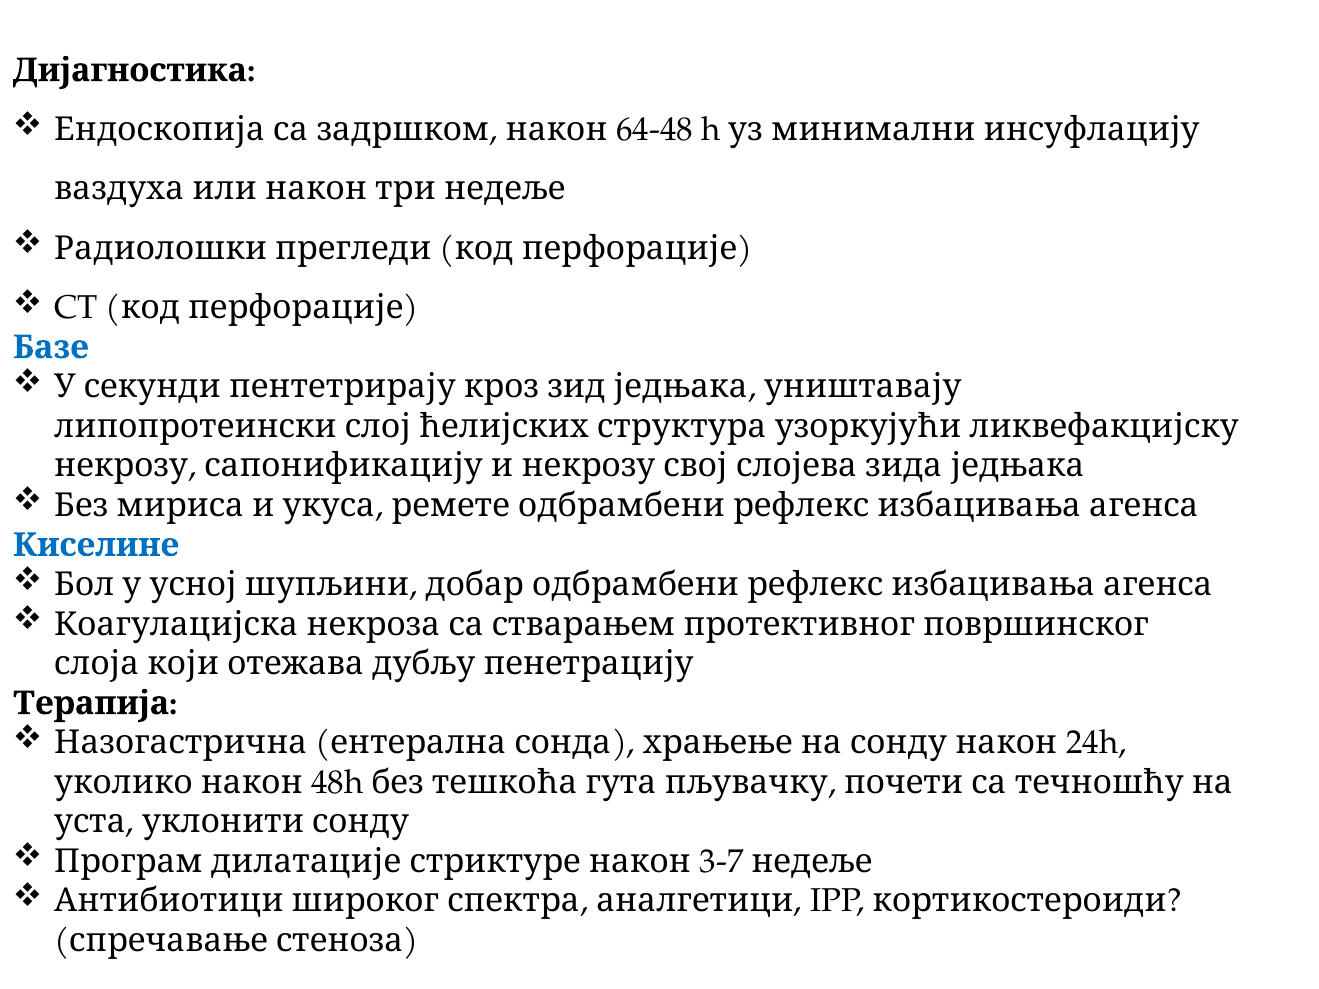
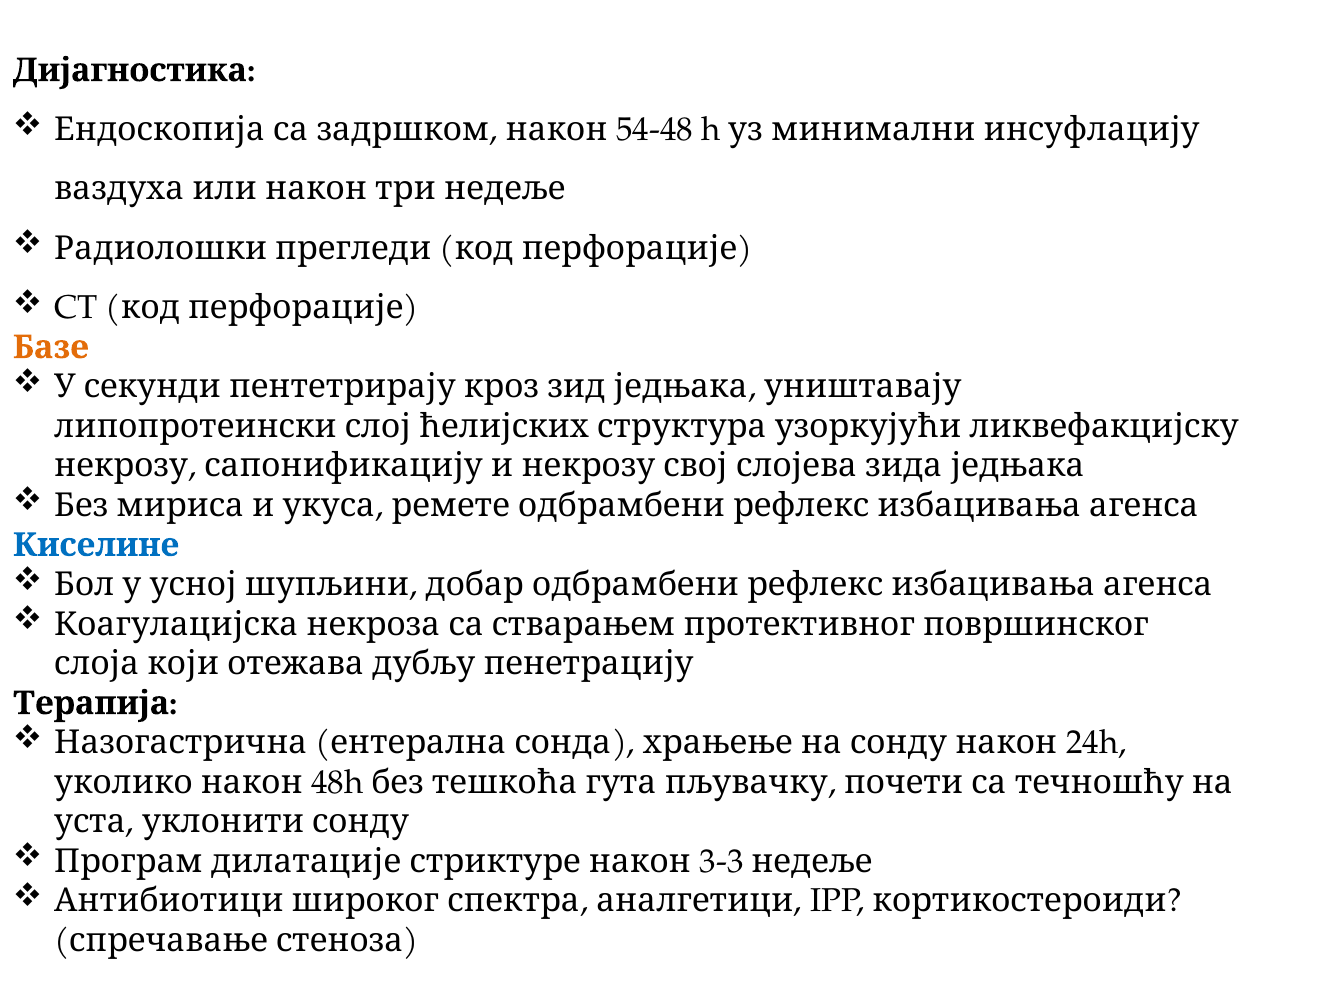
64-48: 64-48 -> 54-48
Базе colour: blue -> orange
3-7: 3-7 -> 3-3
